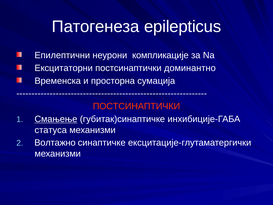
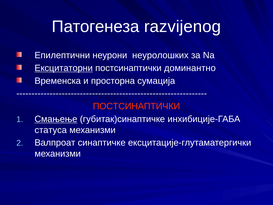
epilepticus: epilepticus -> razvijenog
компликације: компликације -> неуролошких
Ексцитаторни underline: none -> present
Волтажно: Волтажно -> Валпроат
